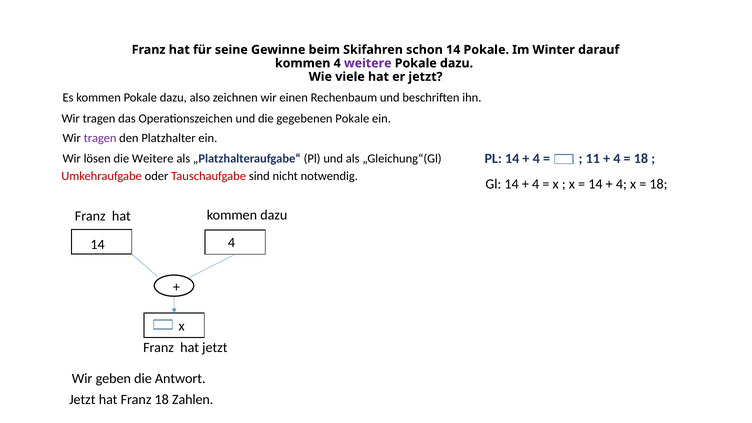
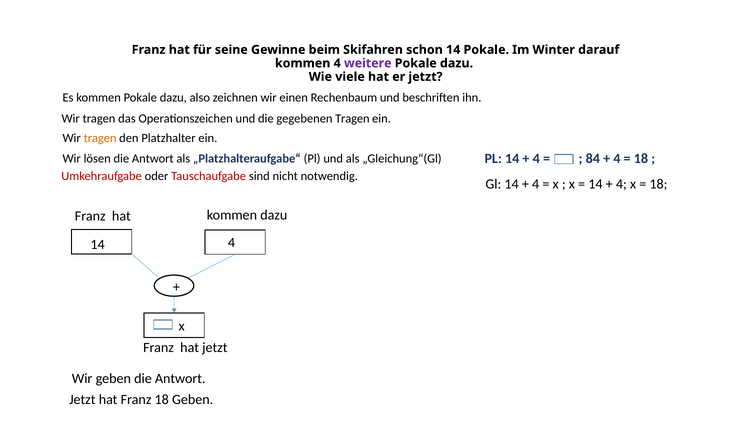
gegebenen Pokale: Pokale -> Tragen
tragen at (100, 138) colour: purple -> orange
lösen die Weitere: Weitere -> Antwort
11: 11 -> 84
18 Zahlen: Zahlen -> Geben
